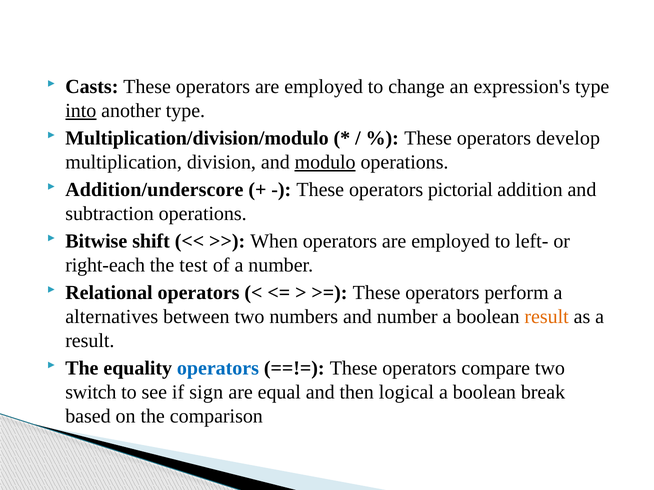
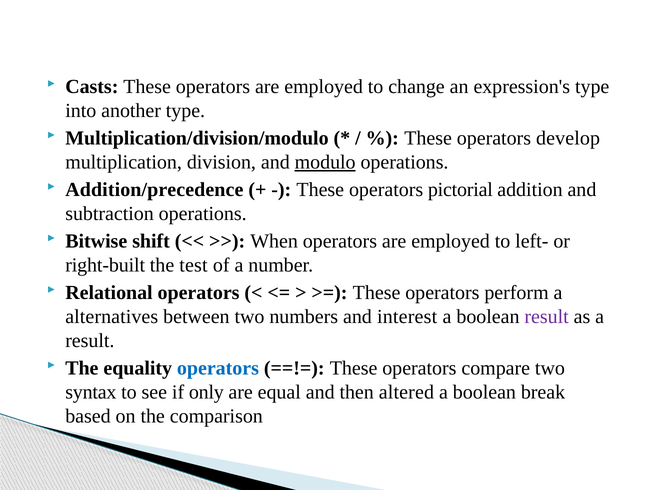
into underline: present -> none
Addition/underscore: Addition/underscore -> Addition/precedence
right-each: right-each -> right-built
and number: number -> interest
result at (547, 317) colour: orange -> purple
switch: switch -> syntax
sign: sign -> only
logical: logical -> altered
